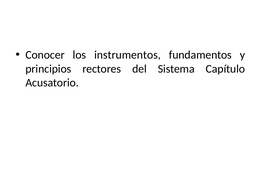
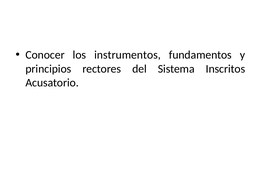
Capítulo: Capítulo -> Inscritos
